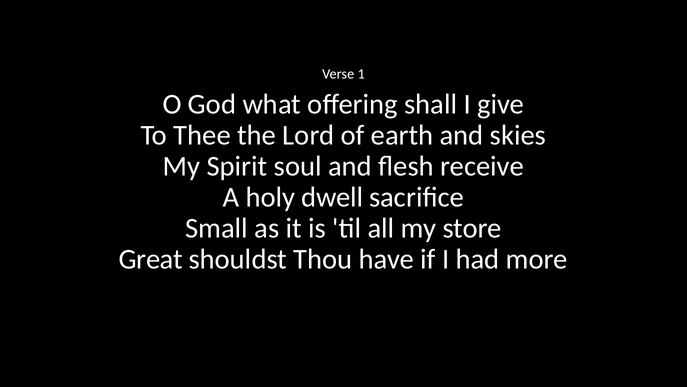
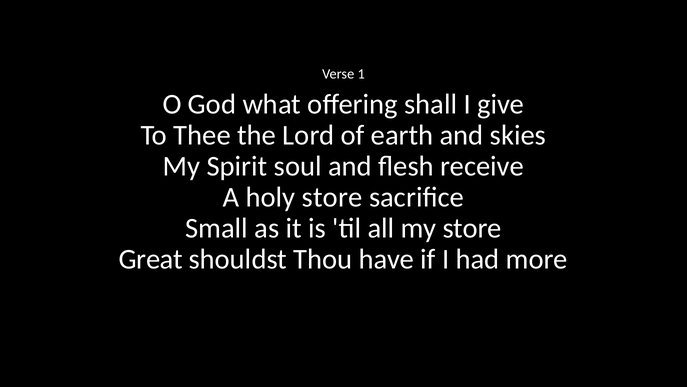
holy dwell: dwell -> store
